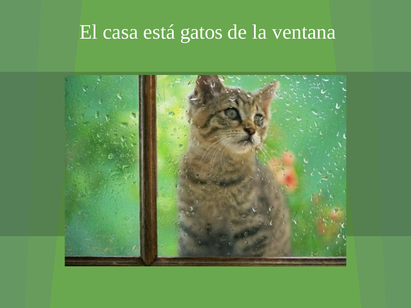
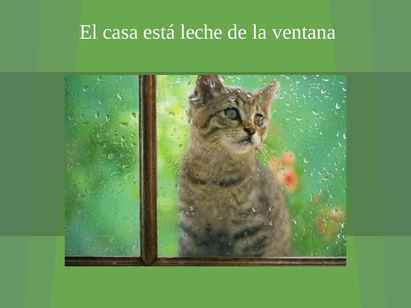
gatos: gatos -> leche
